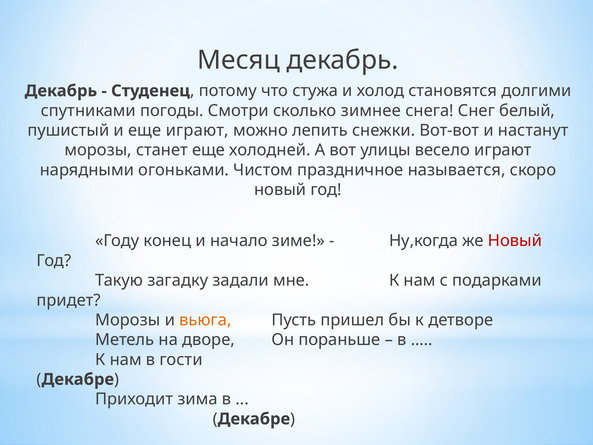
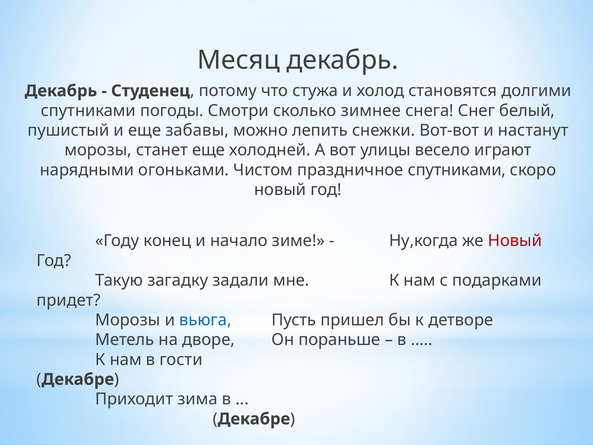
еще играют: играют -> забавы
праздничное называется: называется -> спутниками
вьюга colour: orange -> blue
